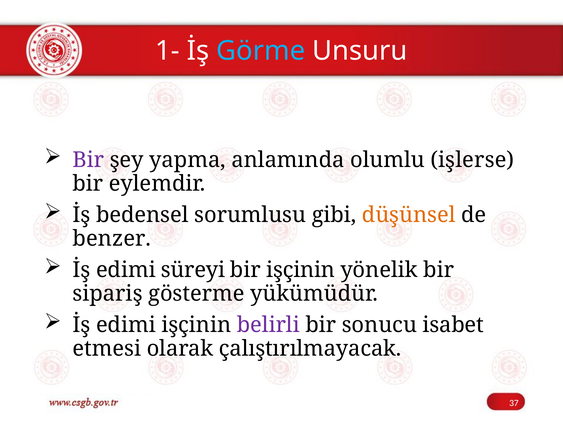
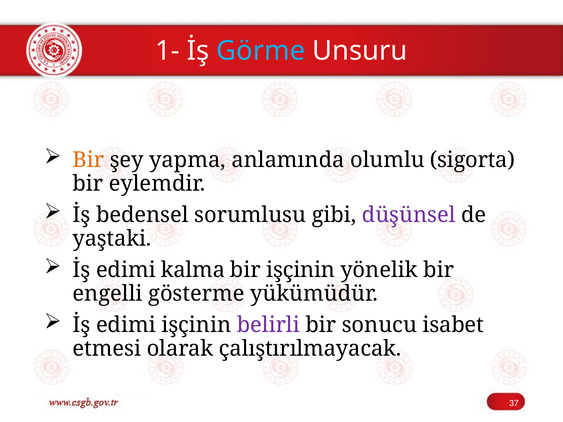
Bir at (88, 160) colour: purple -> orange
işlerse: işlerse -> sigorta
düşünsel colour: orange -> purple
benzer: benzer -> yaştaki
süreyi: süreyi -> kalma
sipariş: sipariş -> engelli
